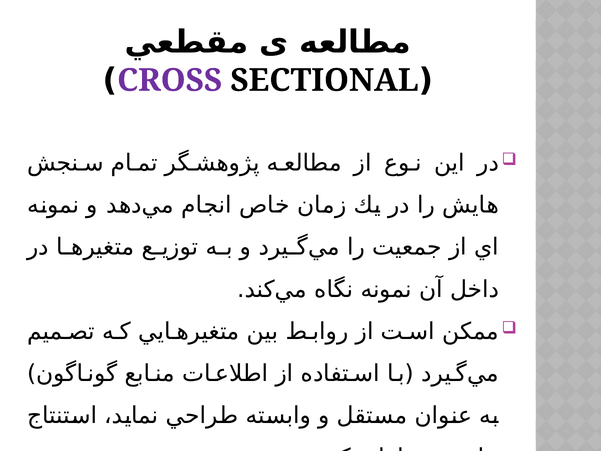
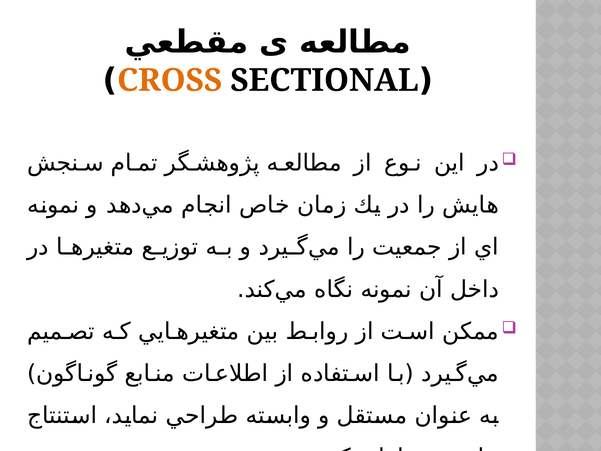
CROSS colour: purple -> orange
